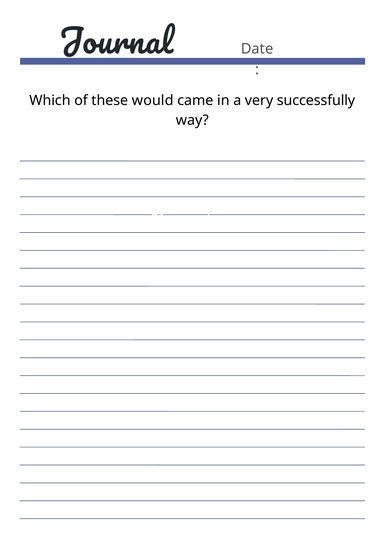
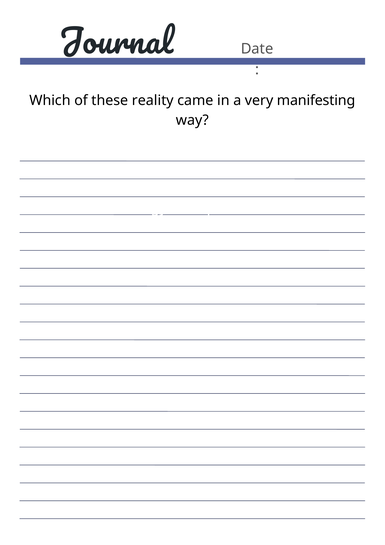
would: would -> reality
successfully: successfully -> manifesting
